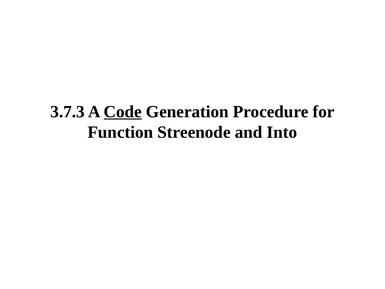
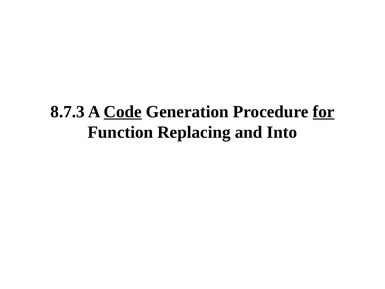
3.7.3: 3.7.3 -> 8.7.3
for underline: none -> present
Streenode: Streenode -> Replacing
